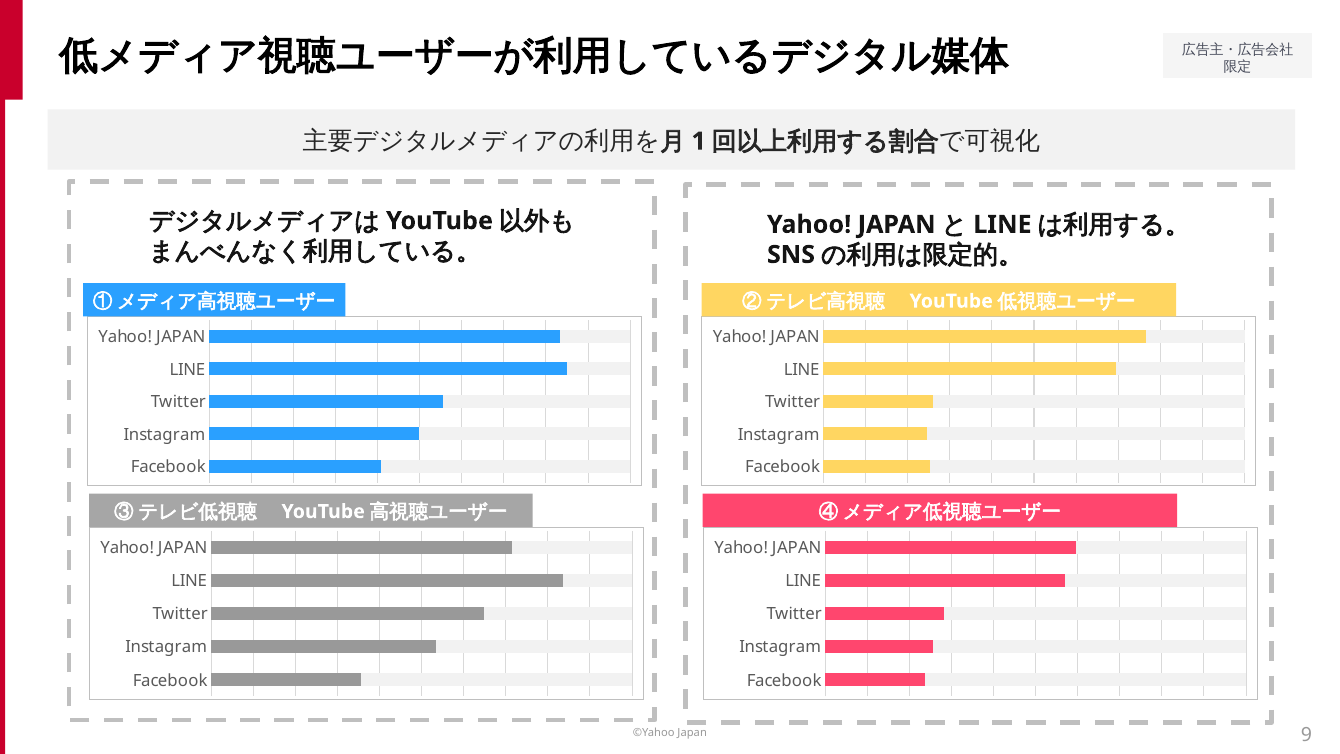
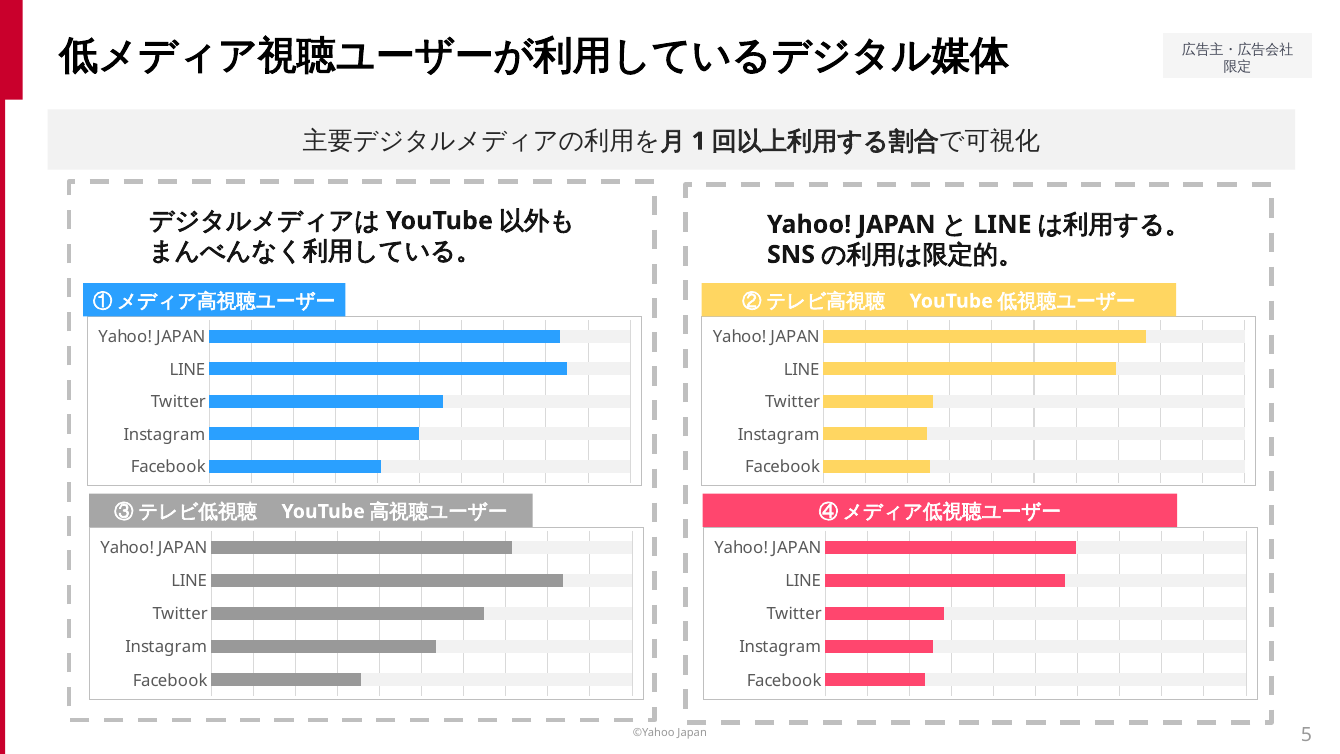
9: 9 -> 5
